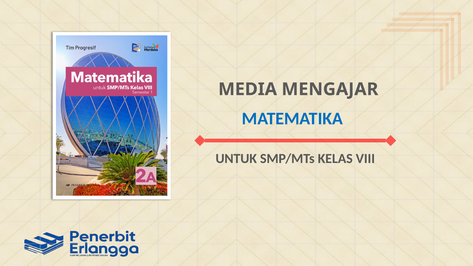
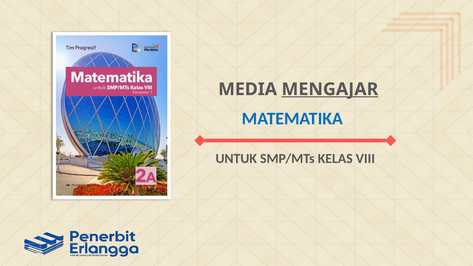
MENGAJAR underline: none -> present
